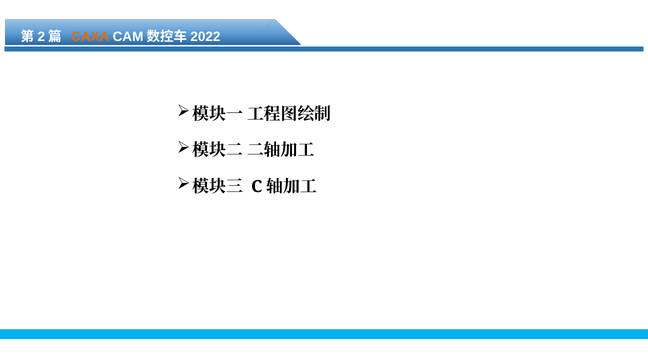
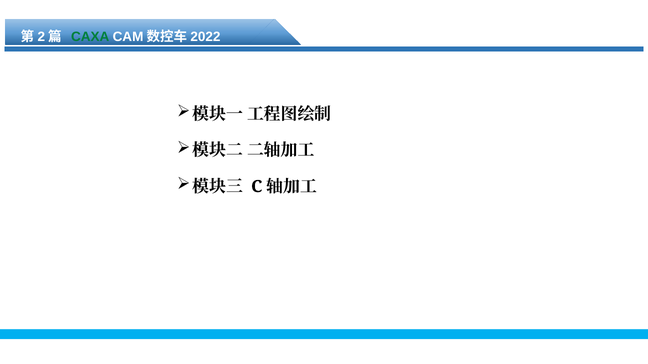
CAXA colour: orange -> green
